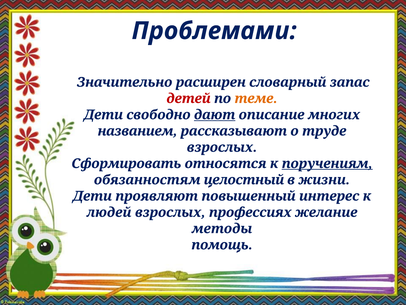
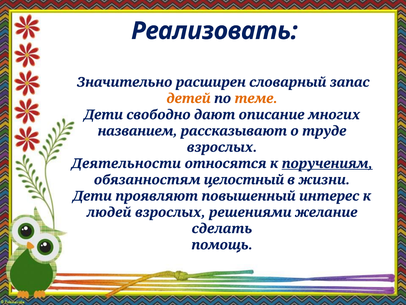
Проблемами: Проблемами -> Реализовать
детей colour: red -> orange
дают underline: present -> none
Сформировать: Сформировать -> Деятельности
профессиях: профессиях -> решениями
методы: методы -> сделать
